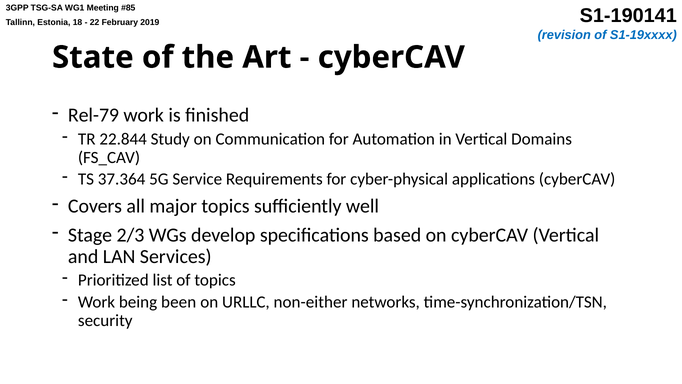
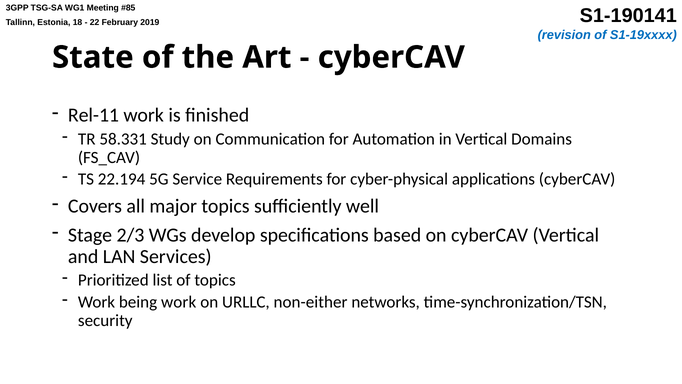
Rel-79: Rel-79 -> Rel-11
22.844: 22.844 -> 58.331
37.364: 37.364 -> 22.194
being been: been -> work
